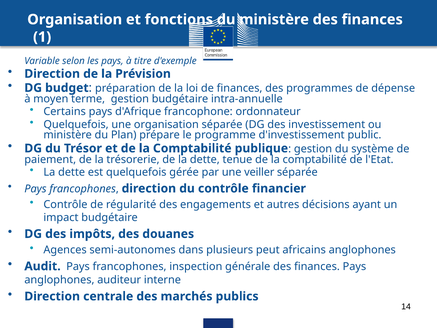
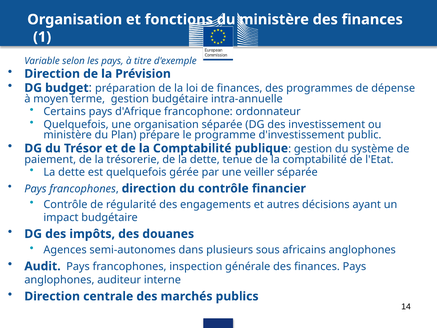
peut: peut -> sous
